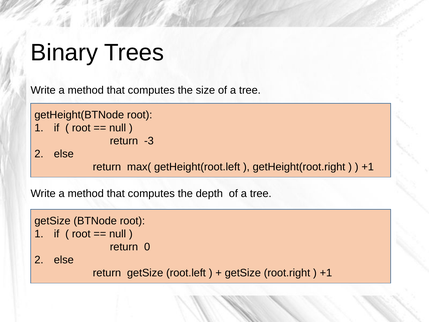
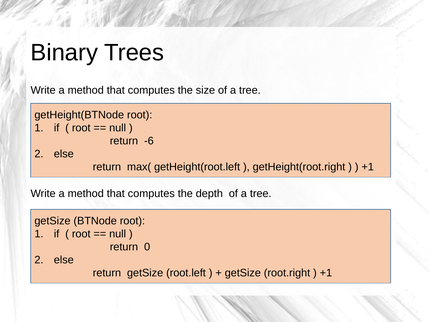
-3: -3 -> -6
